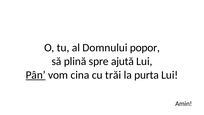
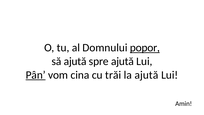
popor underline: none -> present
să plină: plină -> ajută
la purta: purta -> ajută
